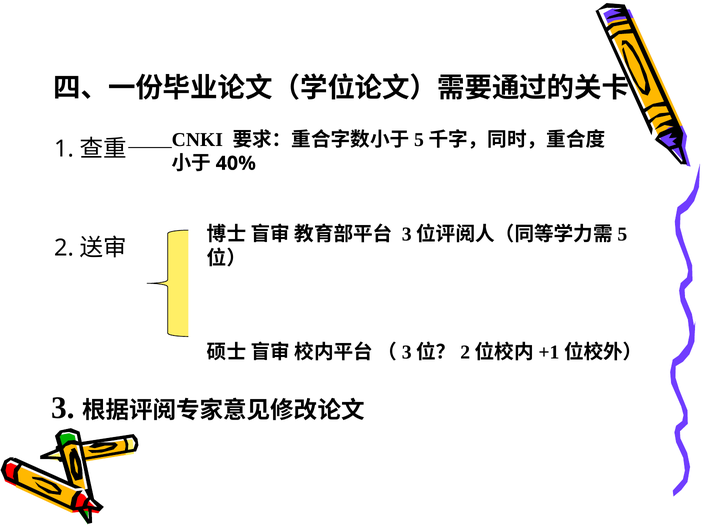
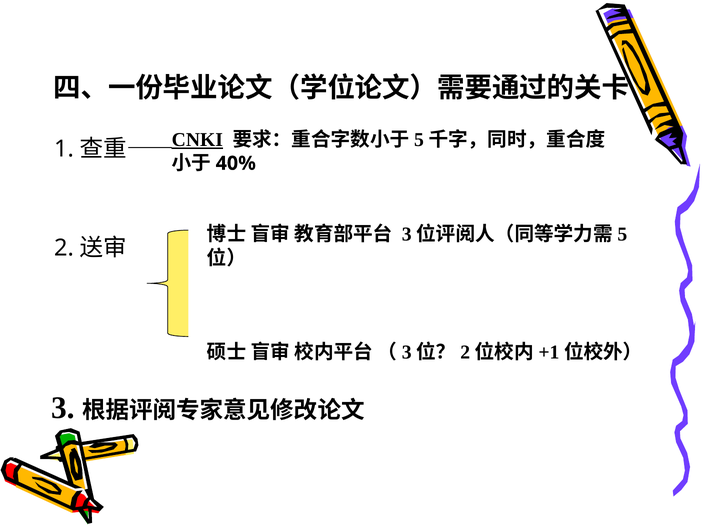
CNKI underline: none -> present
